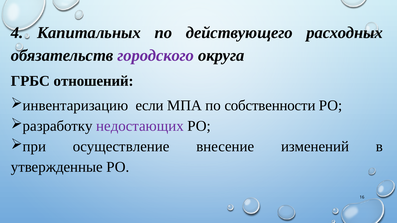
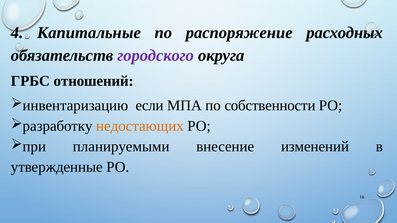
Капитальных: Капитальных -> Капитальные
действующего: действующего -> распоряжение
недостающих colour: purple -> orange
осуществление: осуществление -> планируемыми
